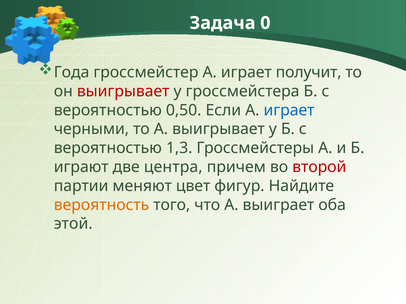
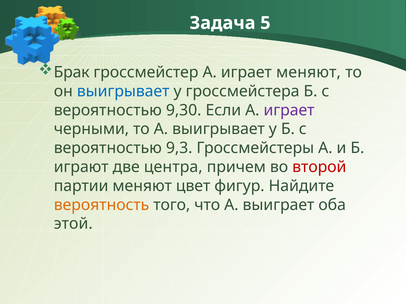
0: 0 -> 5
Года: Года -> Брак
играет получит: получит -> меняют
выигрывает at (123, 91) colour: red -> blue
0,50: 0,50 -> 9,30
играет at (289, 110) colour: blue -> purple
1,3: 1,3 -> 9,3
